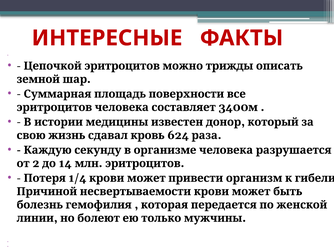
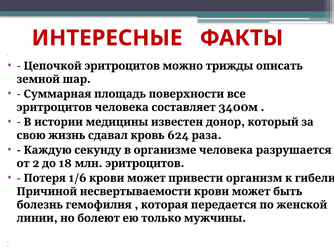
14: 14 -> 18
1/4: 1/4 -> 1/6
